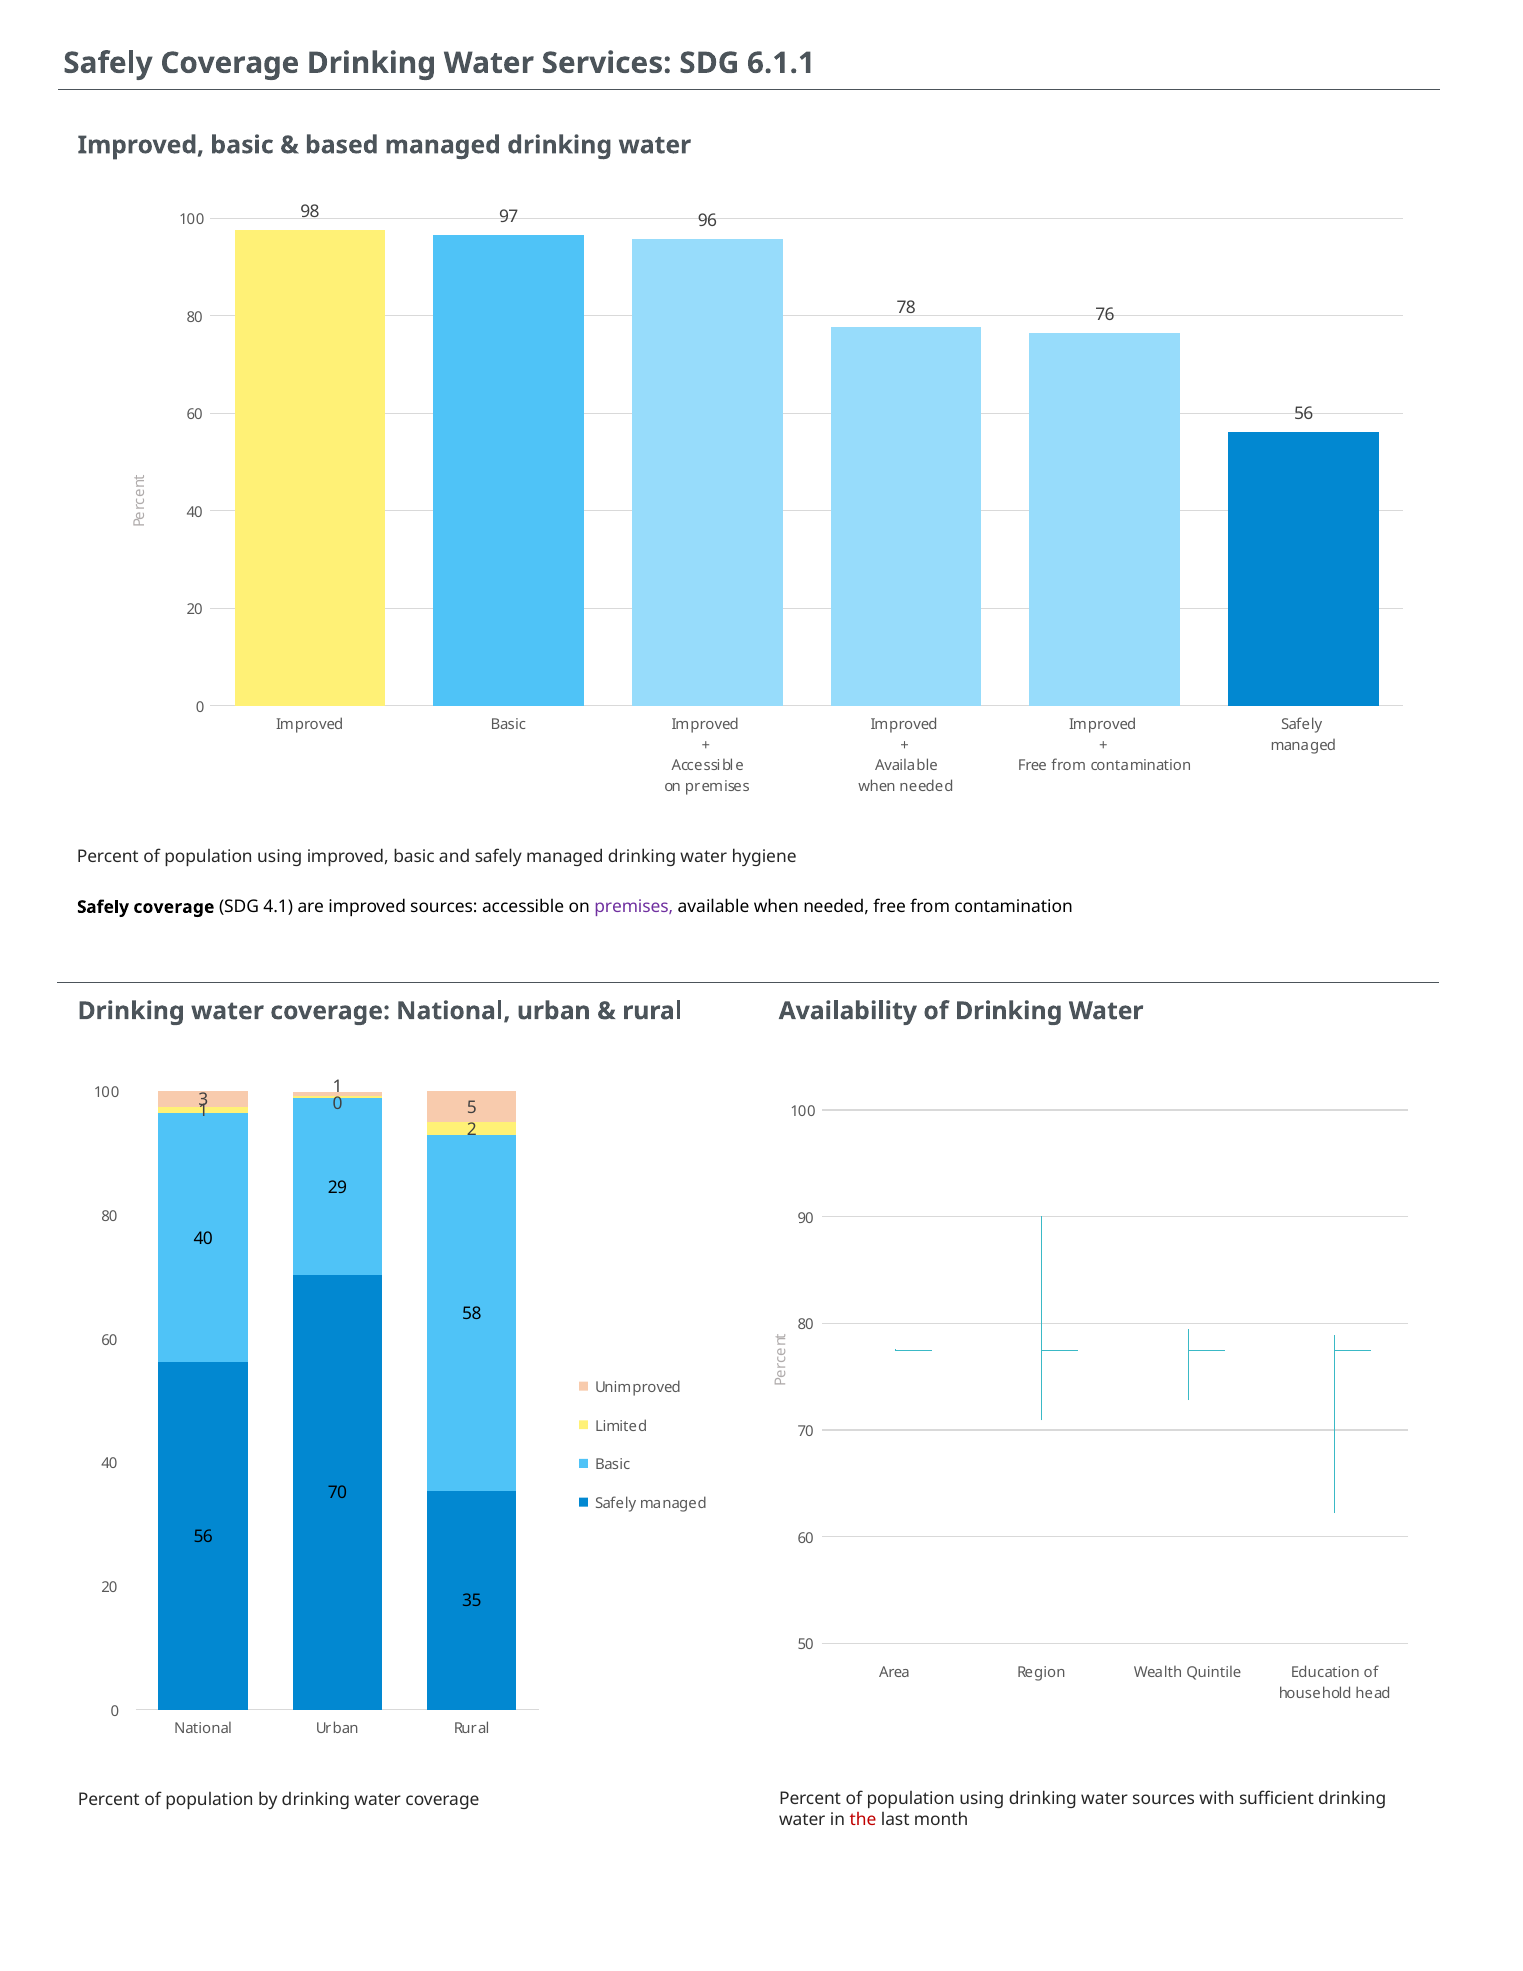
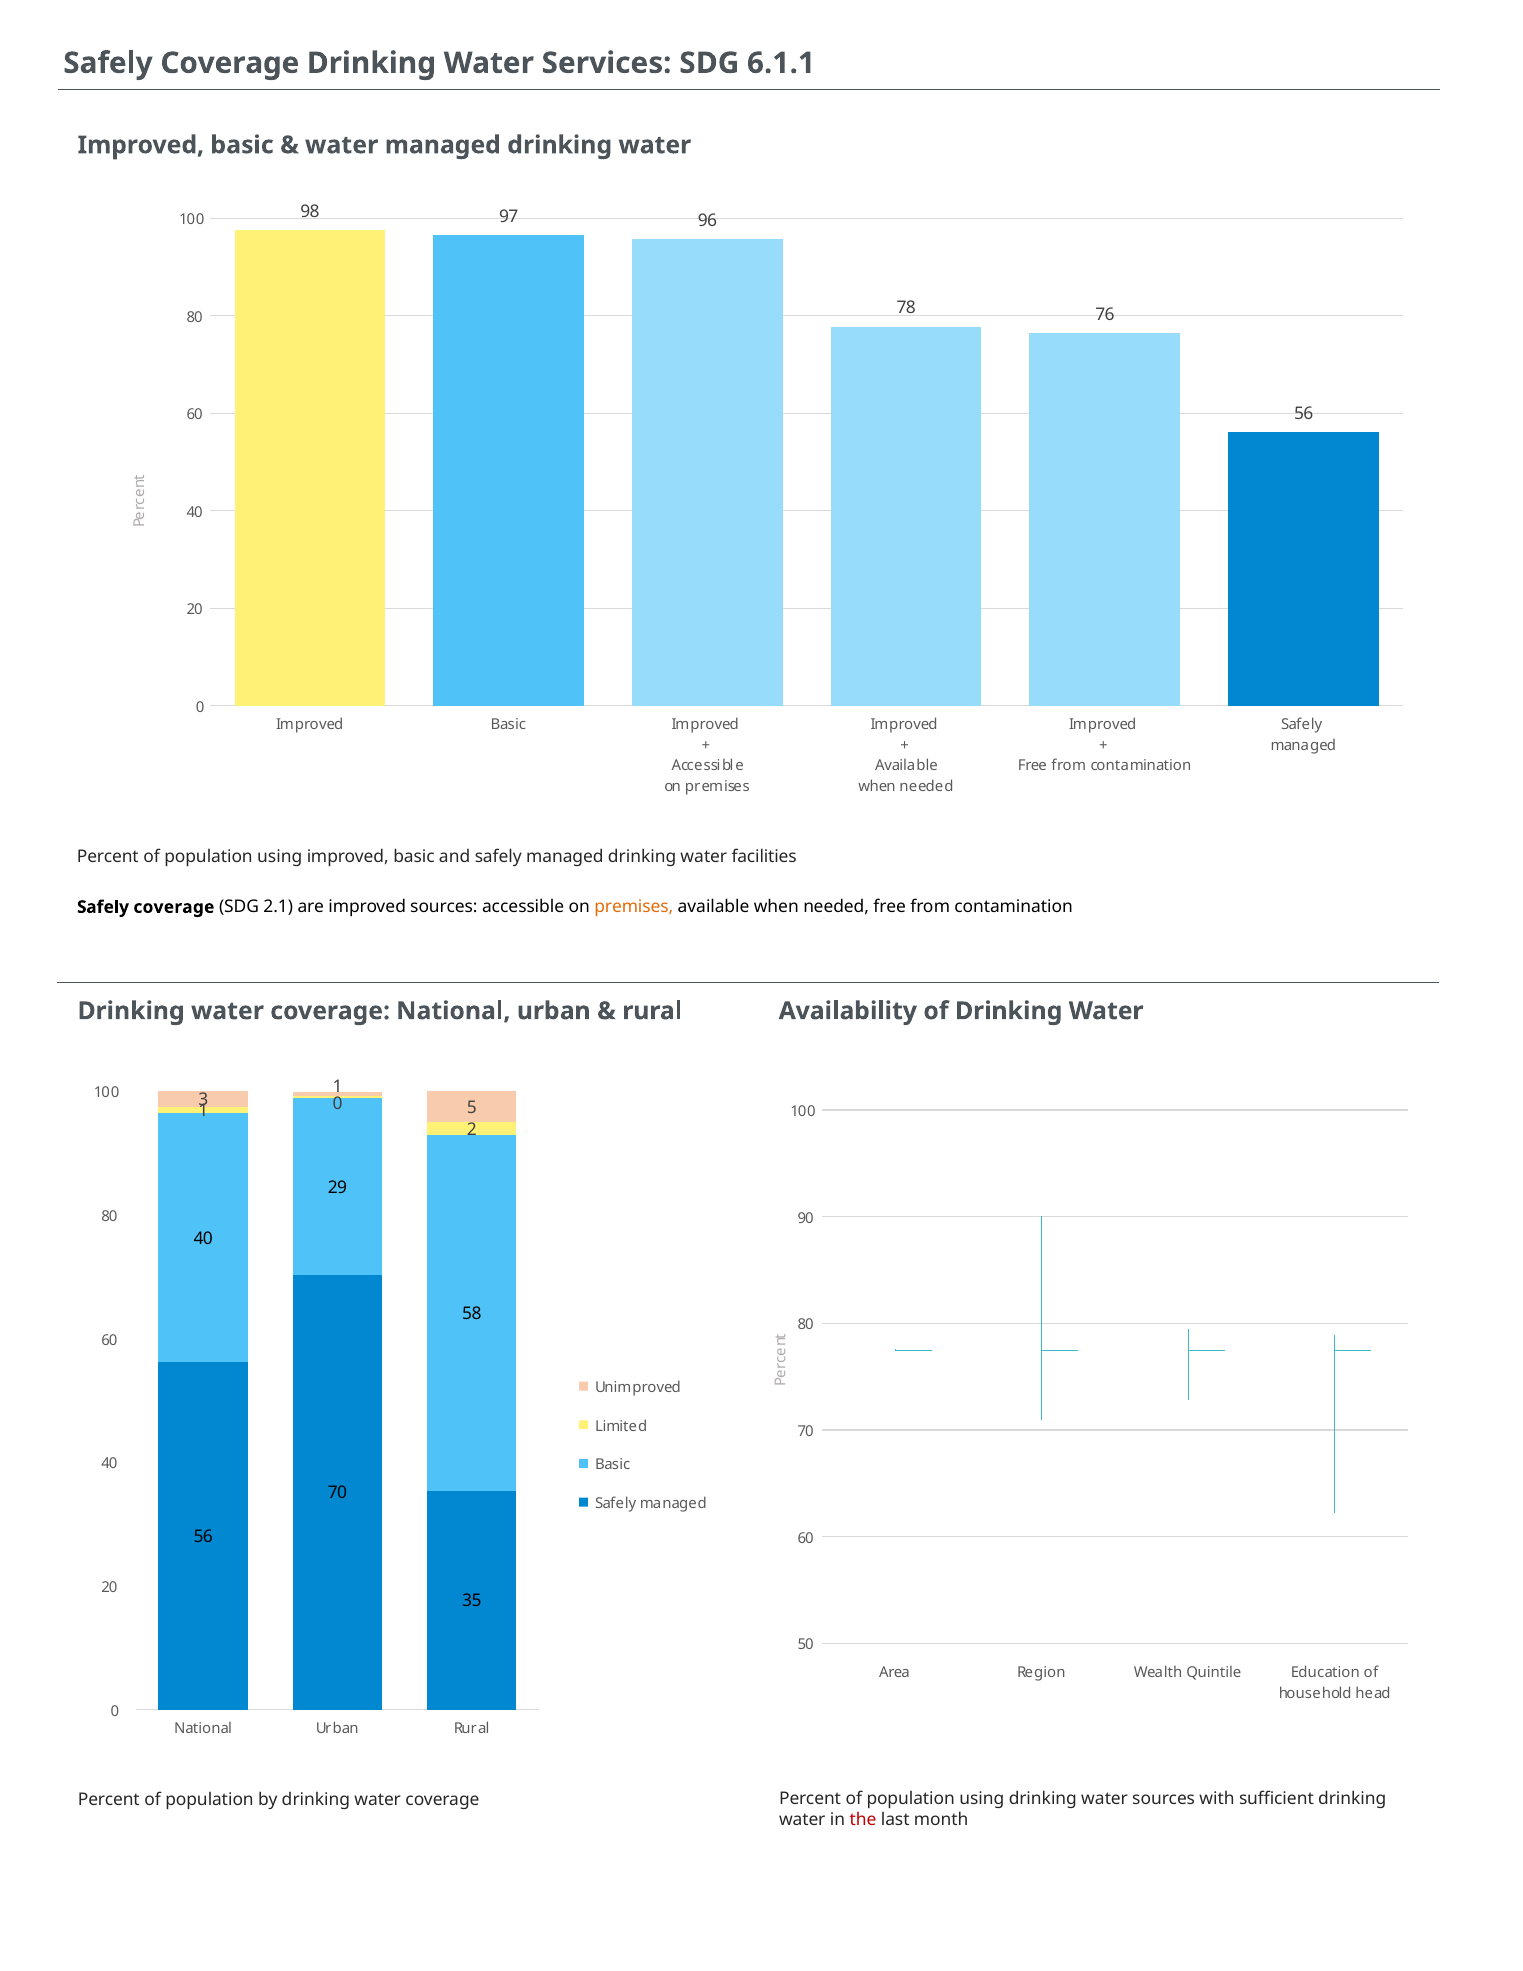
based at (342, 145): based -> water
hygiene: hygiene -> facilities
4.1: 4.1 -> 2.1
premises at (634, 907) colour: purple -> orange
